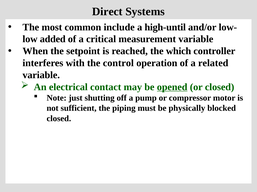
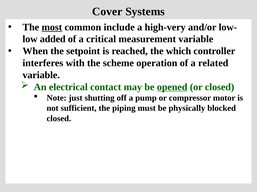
Direct: Direct -> Cover
most underline: none -> present
high-until: high-until -> high-very
control: control -> scheme
